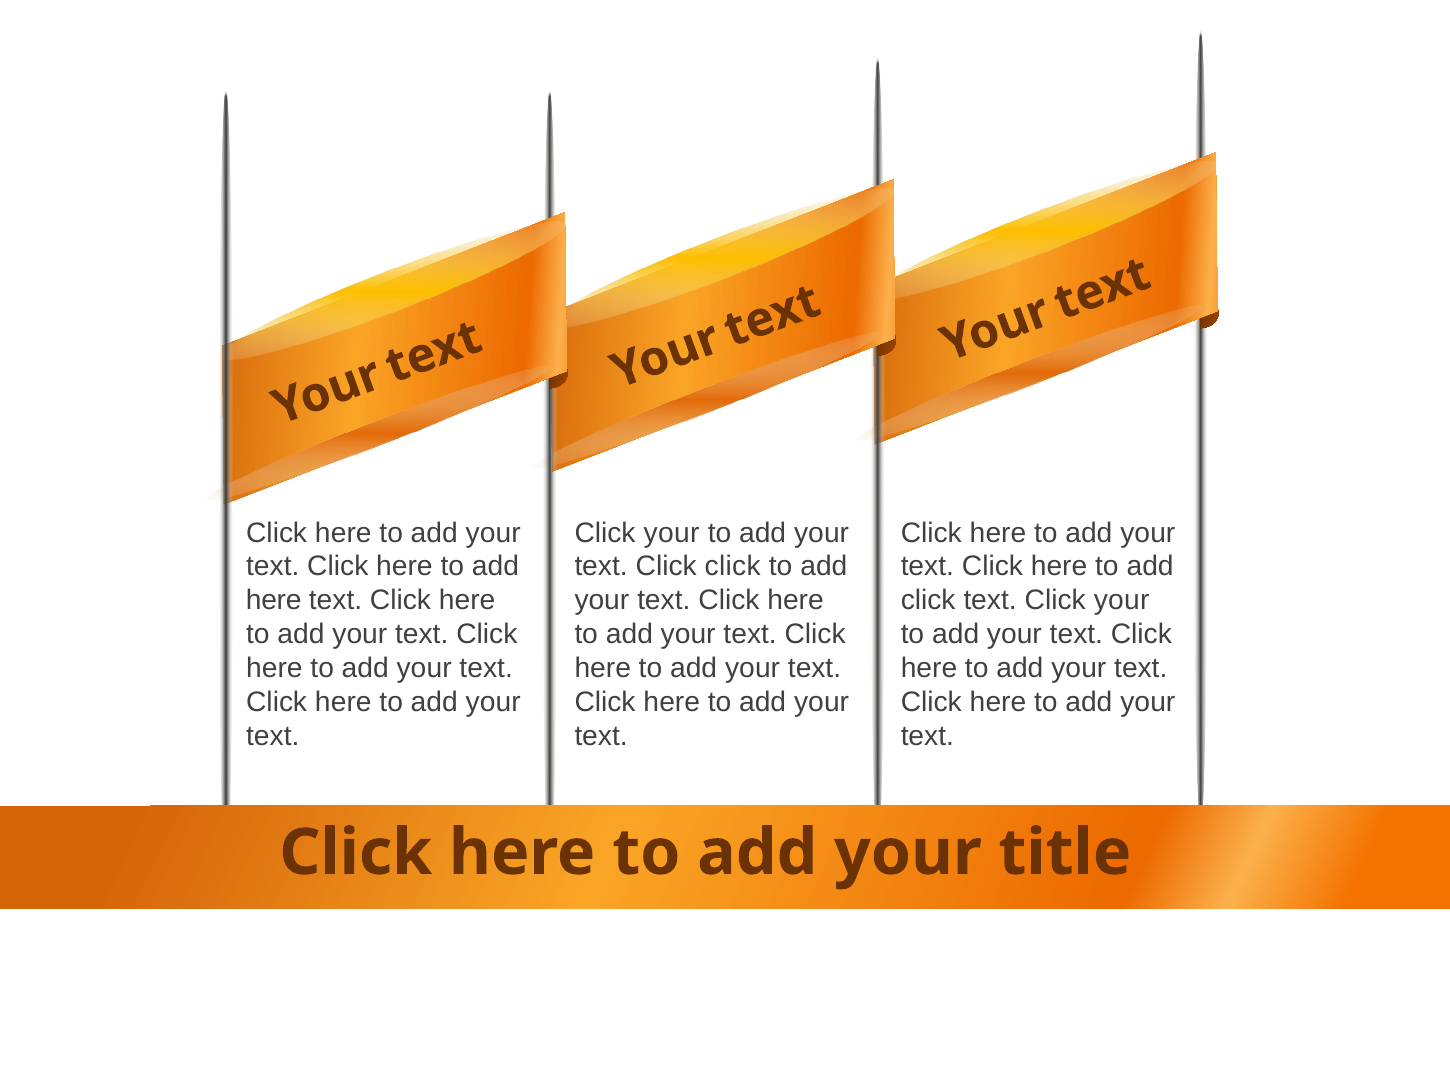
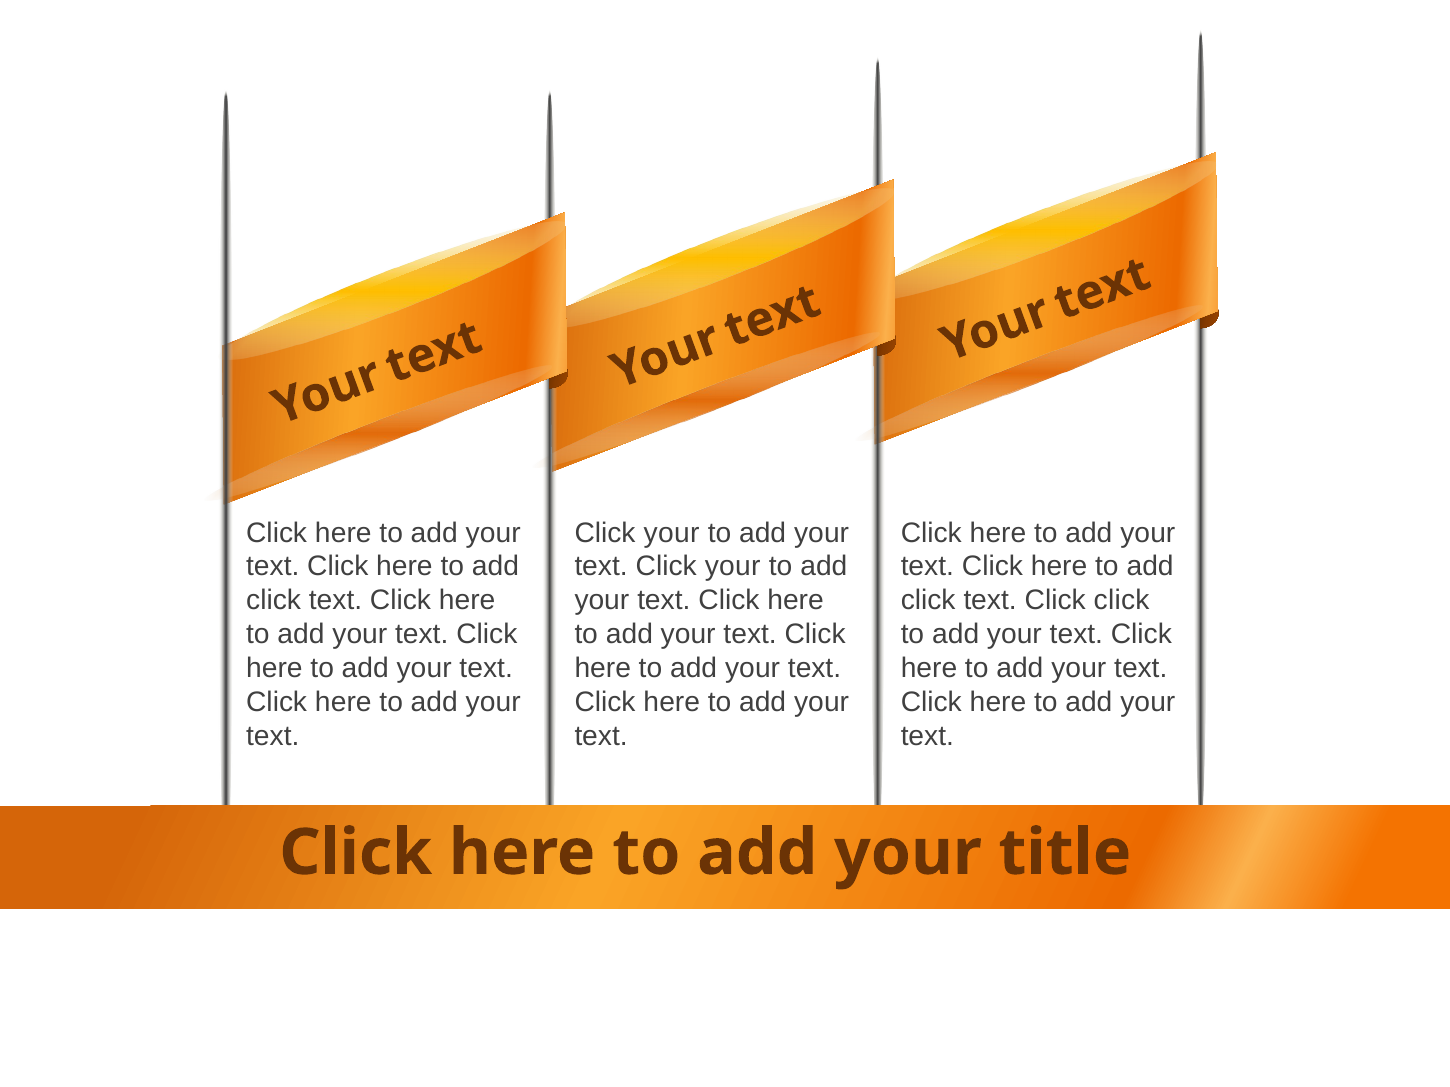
click at (733, 567): click -> your
here at (274, 601): here -> click
your at (1122, 601): your -> click
